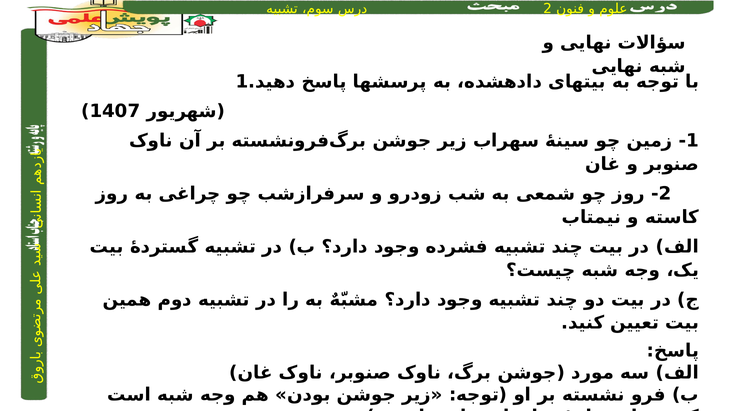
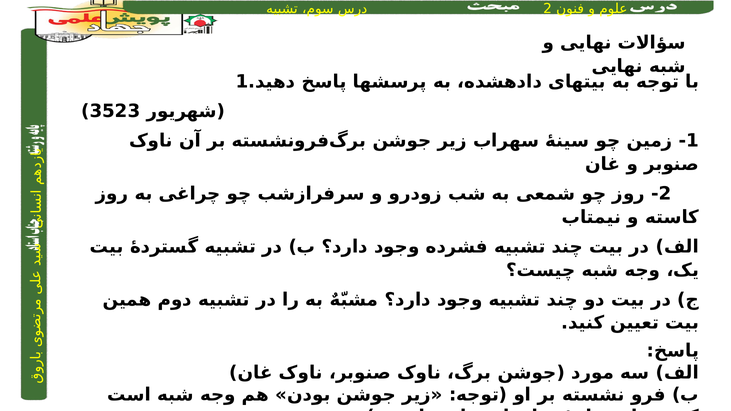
1407: 1407 -> 3523
